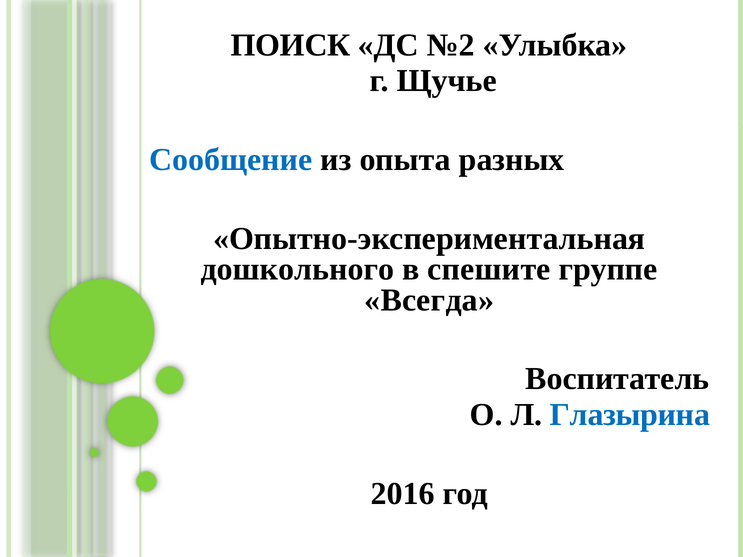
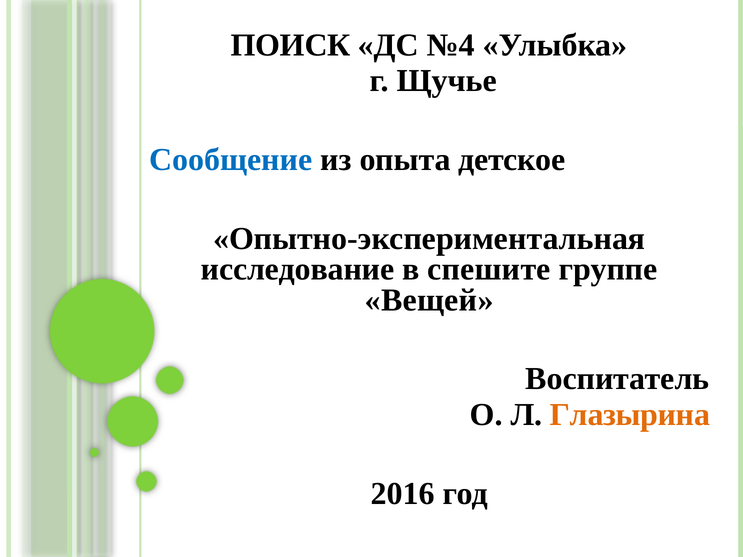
№2: №2 -> №4
разных: разных -> детское
дошкольного: дошкольного -> исследование
Всегда: Всегда -> Вещей
Глазырина colour: blue -> orange
